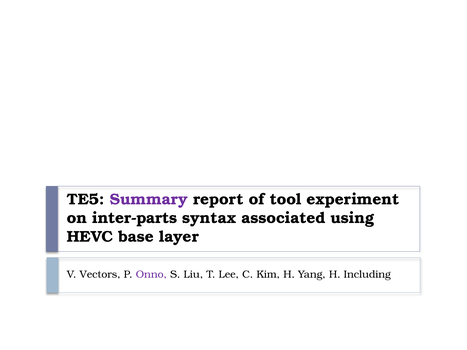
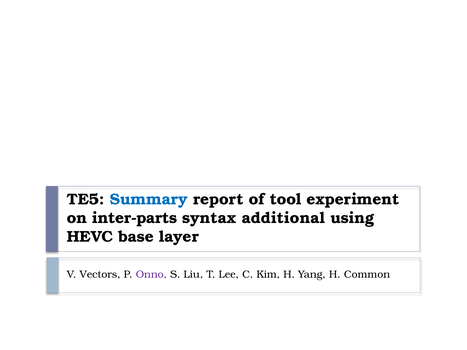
Summary colour: purple -> blue
associated: associated -> additional
Including: Including -> Common
